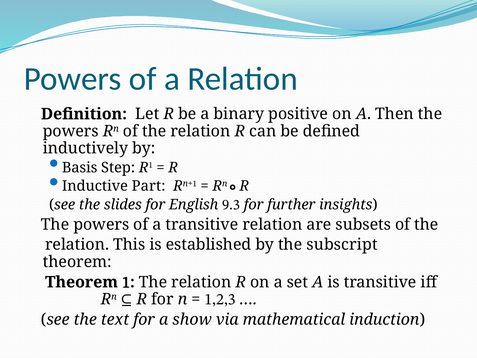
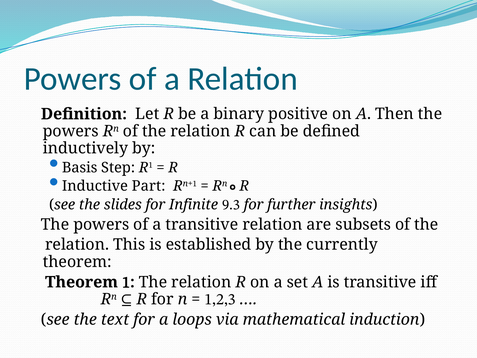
English: English -> Infinite
subscript: subscript -> currently
show: show -> loops
